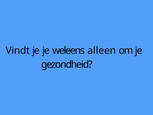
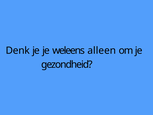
Vindt: Vindt -> Denk
